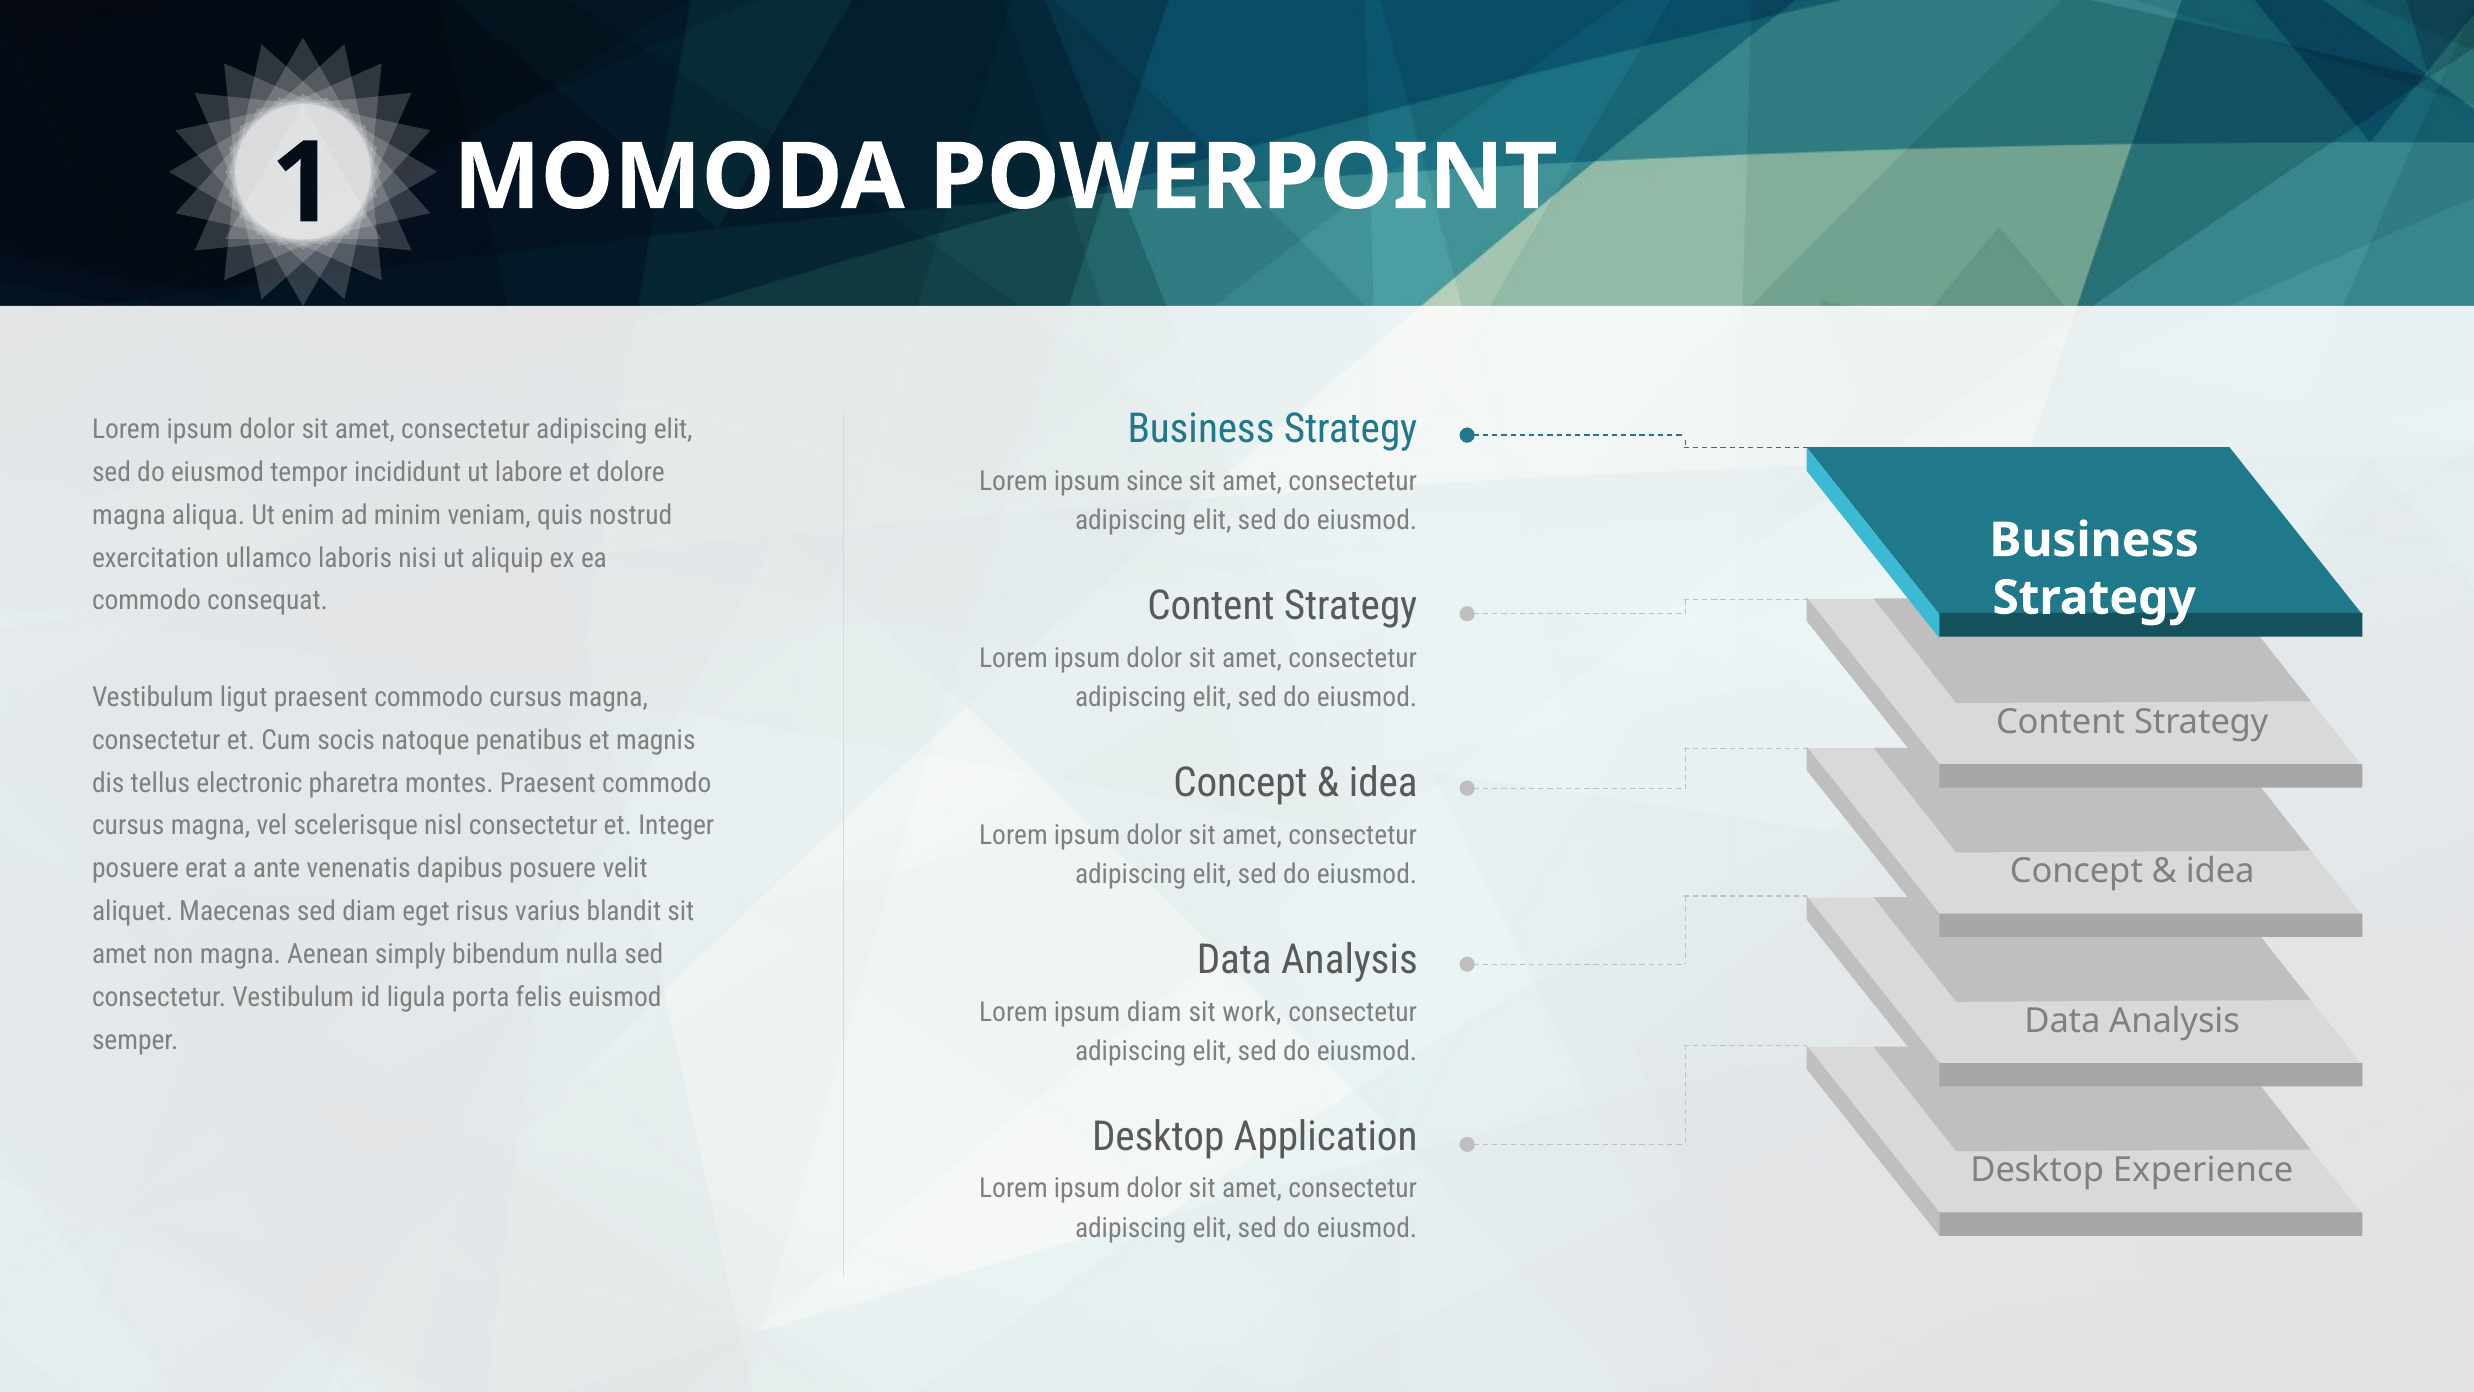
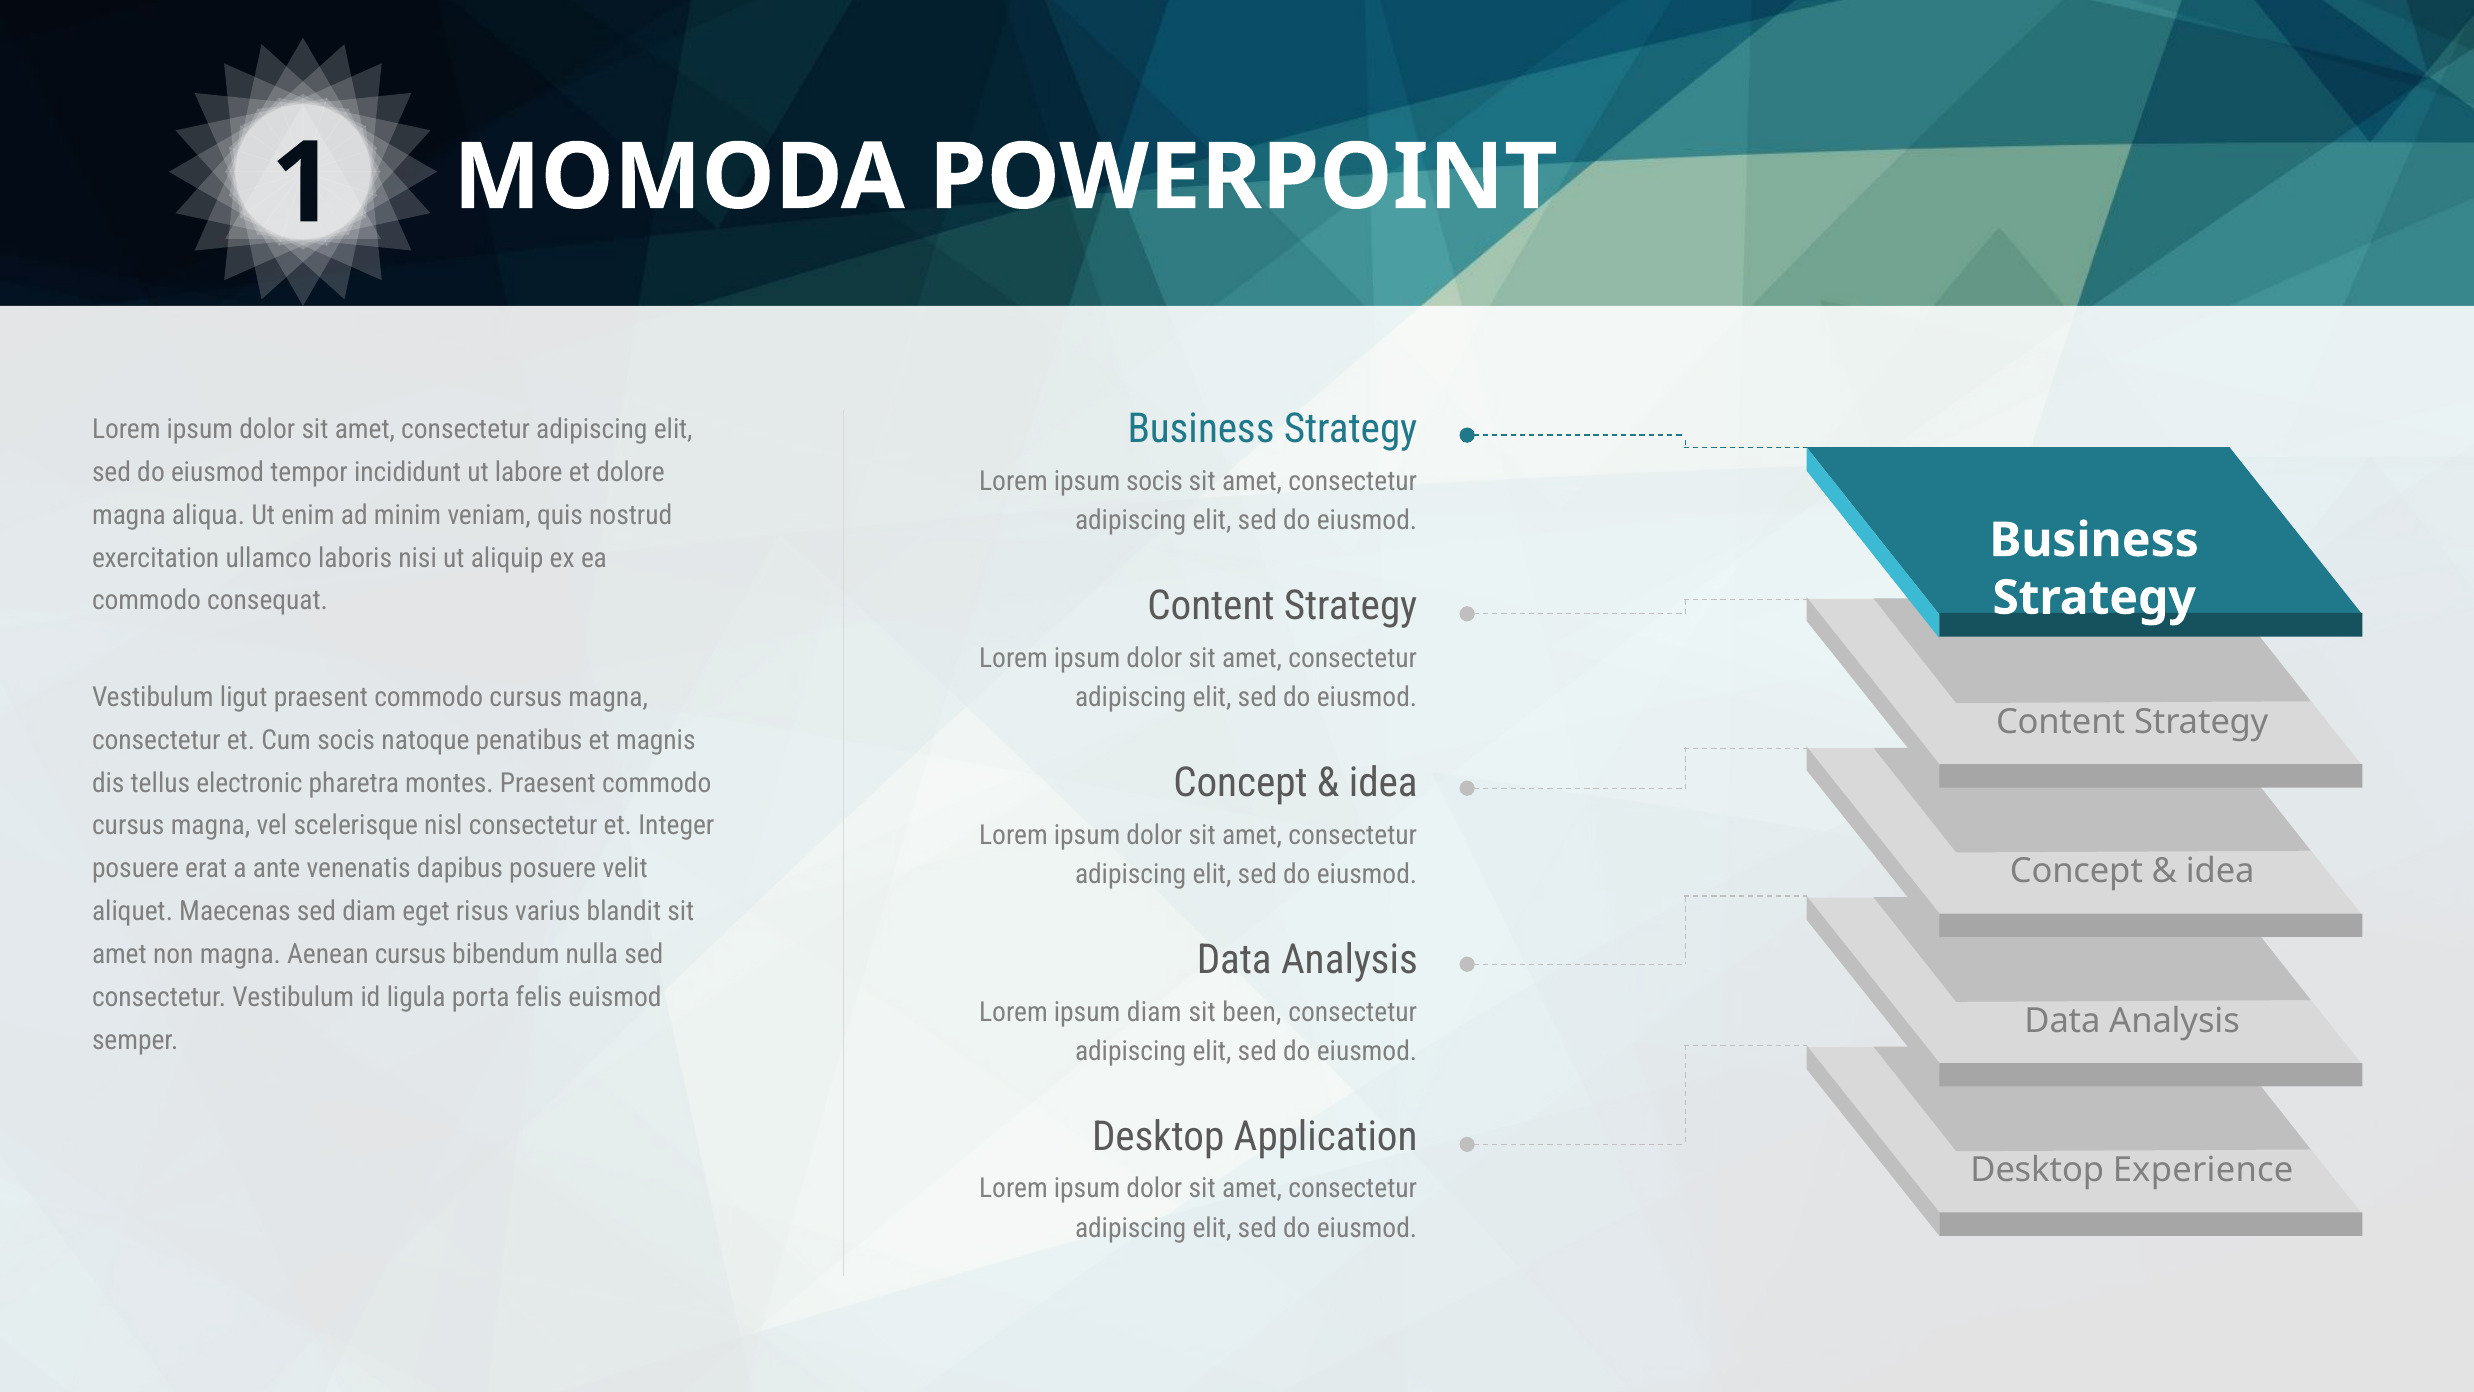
ipsum since: since -> socis
Aenean simply: simply -> cursus
work: work -> been
